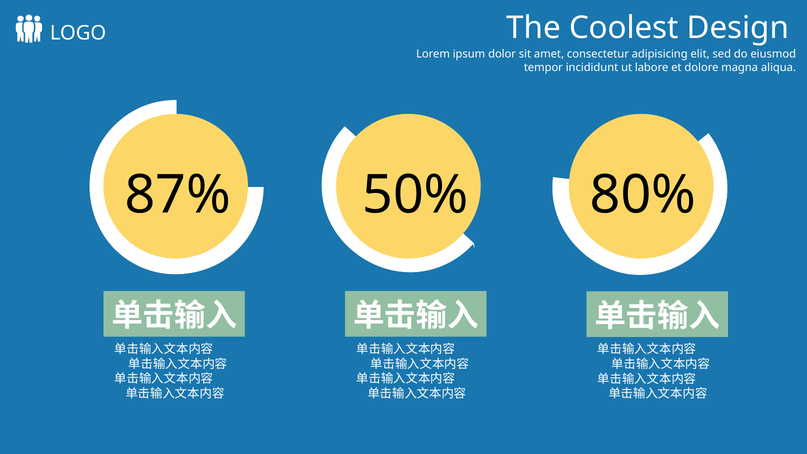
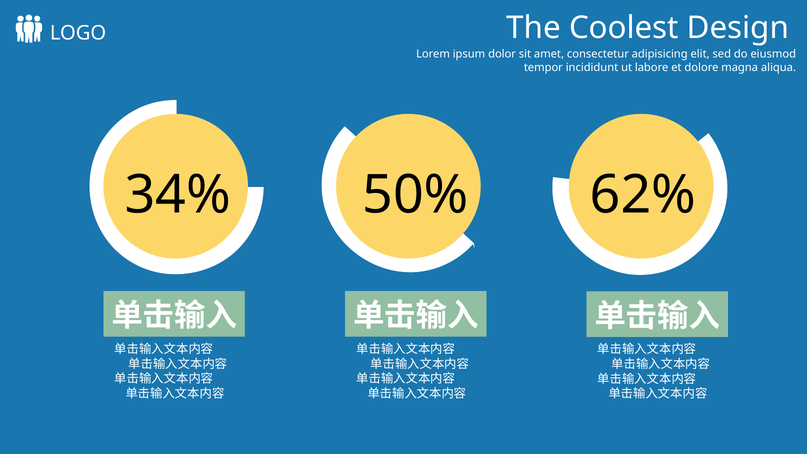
87%: 87% -> 34%
80%: 80% -> 62%
